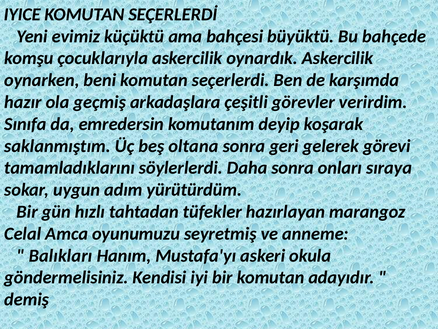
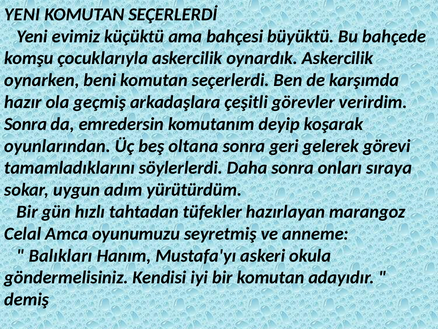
IYICE at (22, 14): IYICE -> YENI
Sınıfa at (25, 124): Sınıfa -> Sonra
saklanmıştım: saklanmıştım -> oyunlarından
